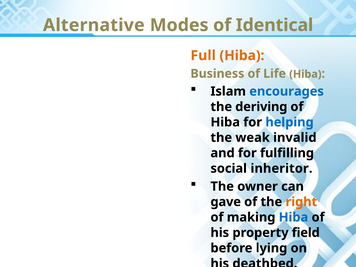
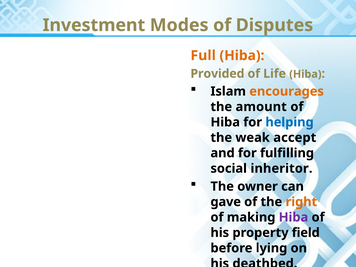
Alternative: Alternative -> Investment
Identical: Identical -> Disputes
Business: Business -> Provided
encourages colour: blue -> orange
deriving: deriving -> amount
invalid: invalid -> accept
Hiba at (293, 217) colour: blue -> purple
